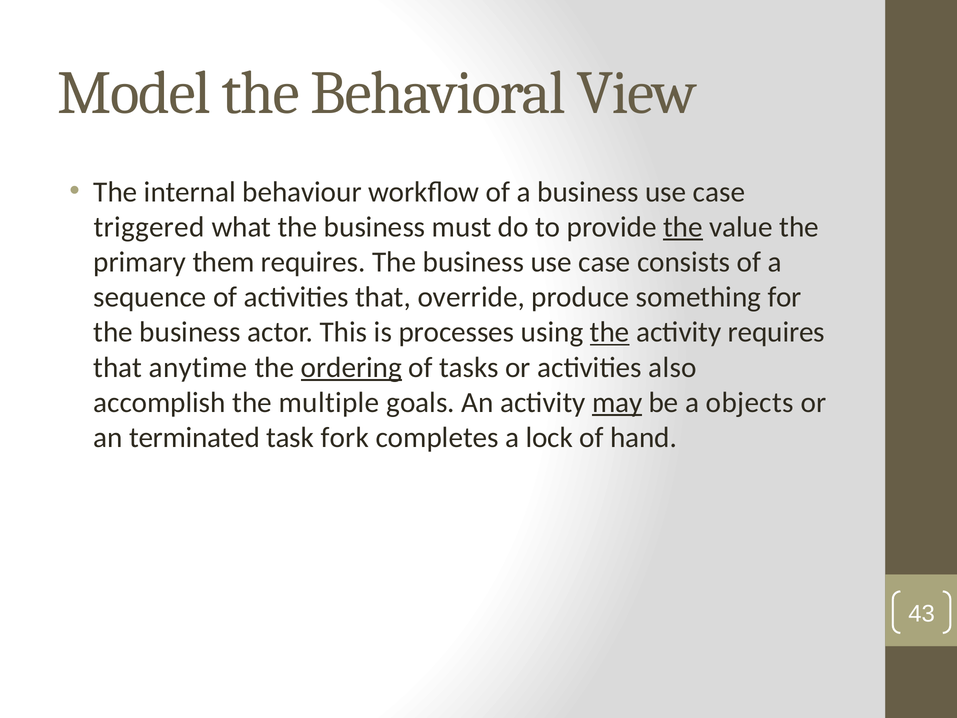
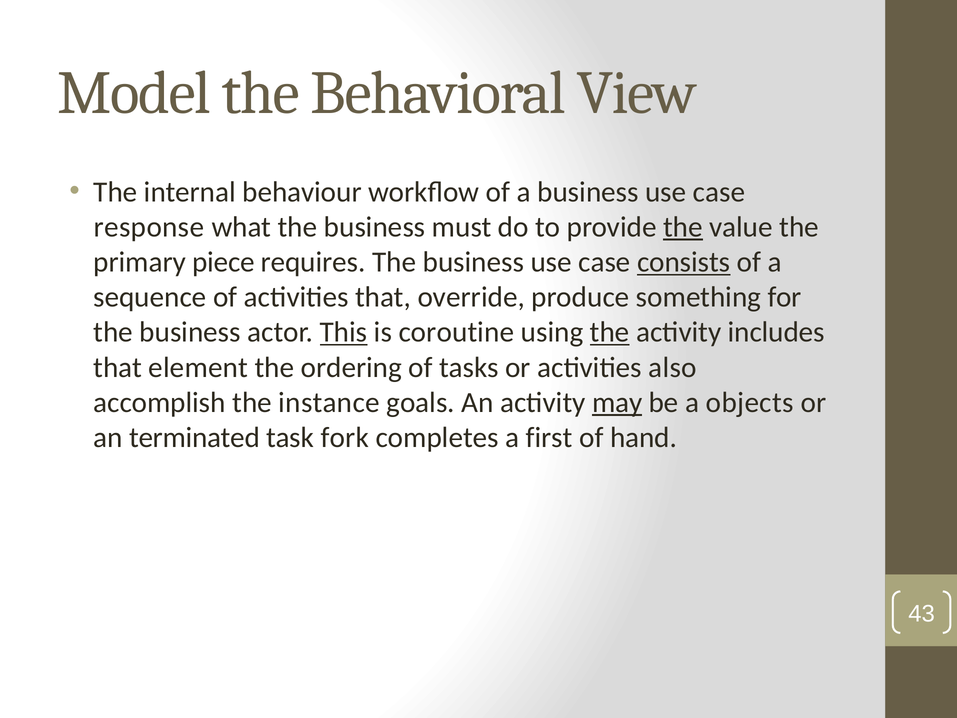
triggered: triggered -> response
them: them -> piece
consists underline: none -> present
This underline: none -> present
processes: processes -> coroutine
activity requires: requires -> includes
anytime: anytime -> element
ordering underline: present -> none
multiple: multiple -> instance
lock: lock -> first
